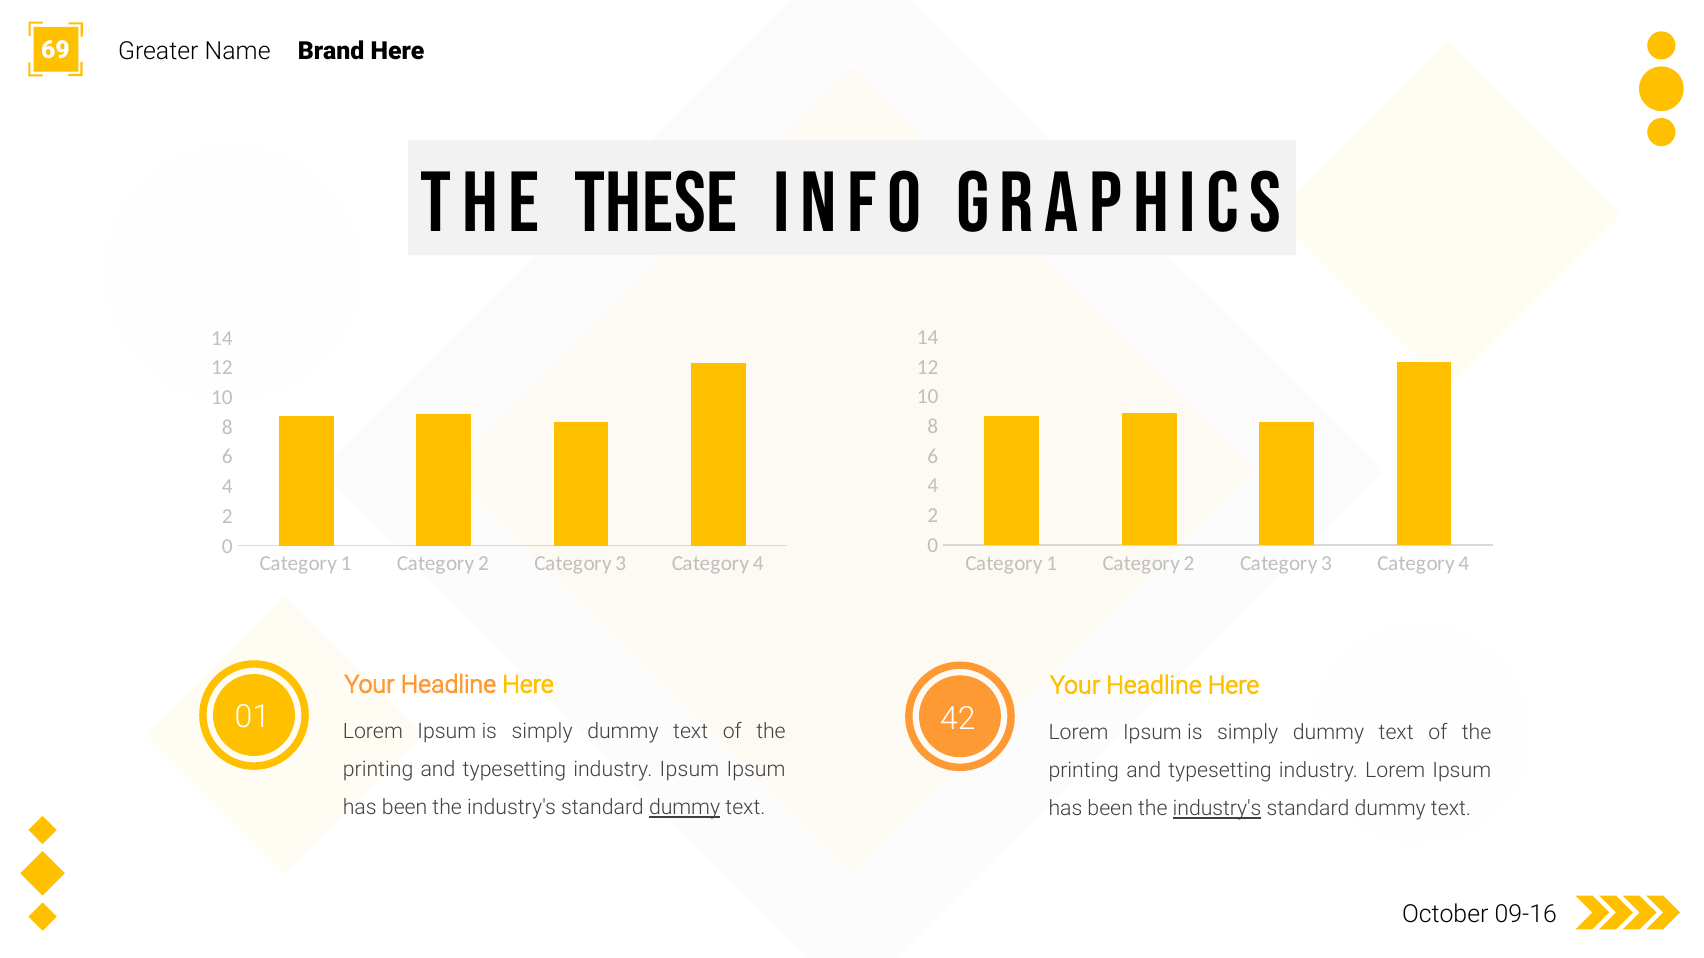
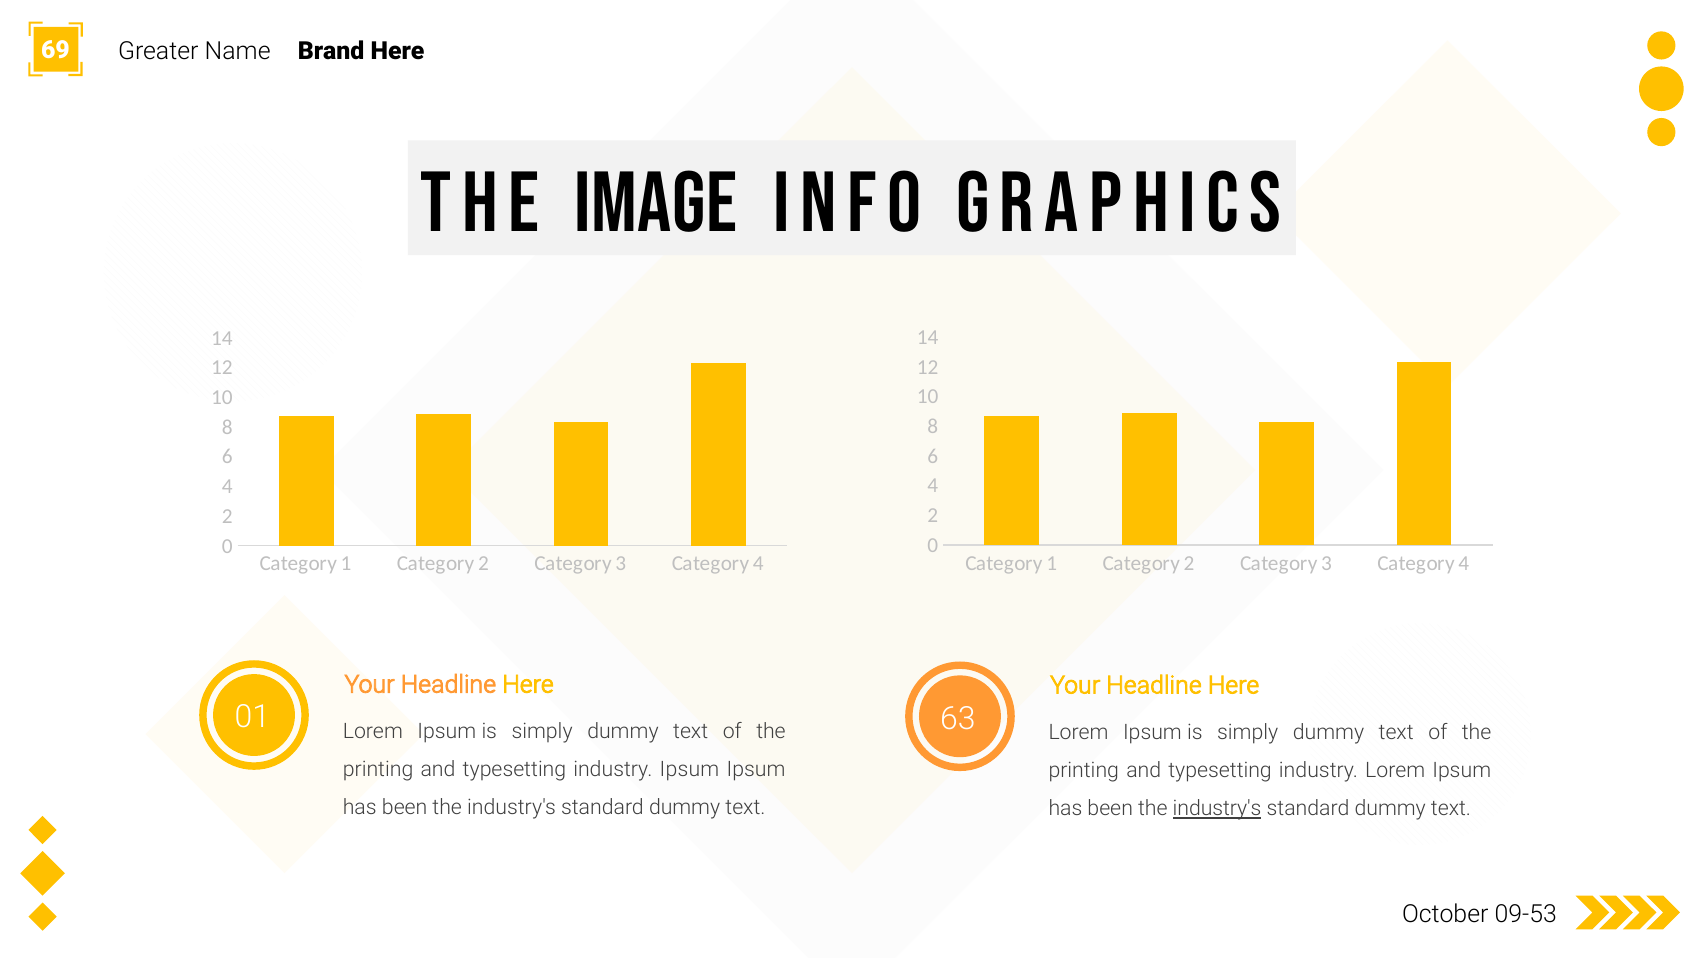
these: these -> image
42: 42 -> 63
dummy at (685, 808) underline: present -> none
09-16: 09-16 -> 09-53
